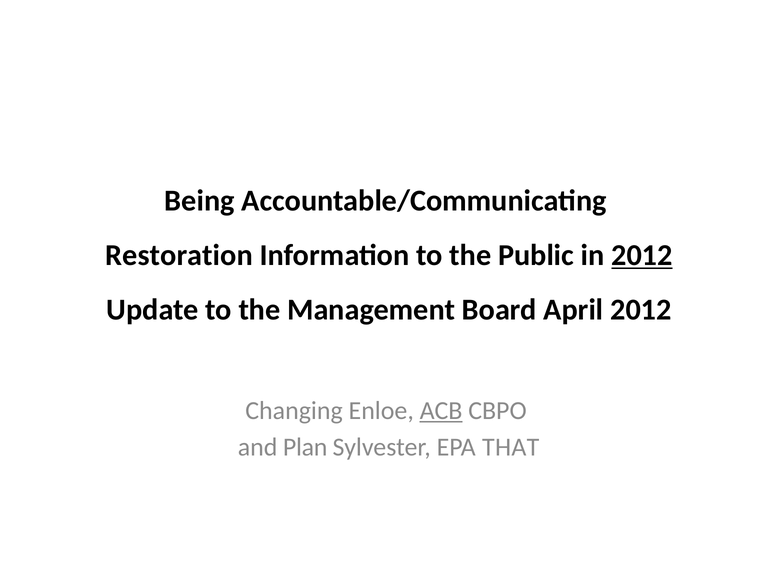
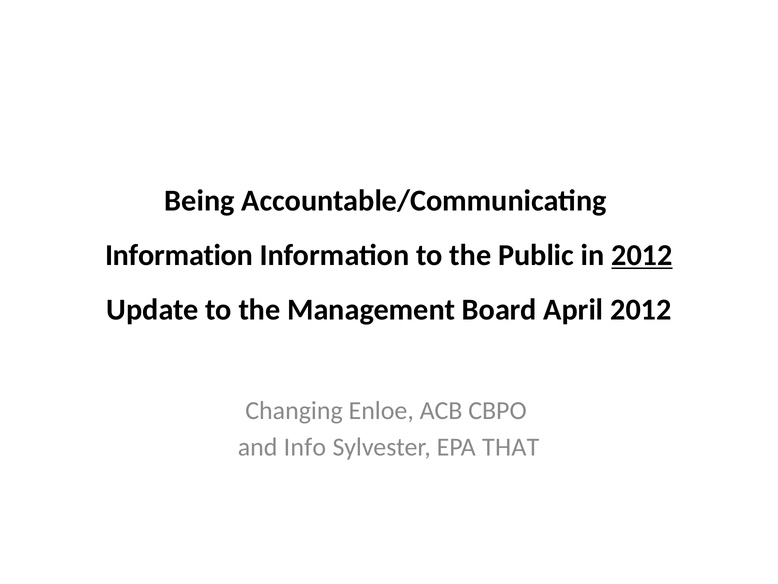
Restoration at (179, 255): Restoration -> Information
ACB underline: present -> none
Plan: Plan -> Info
